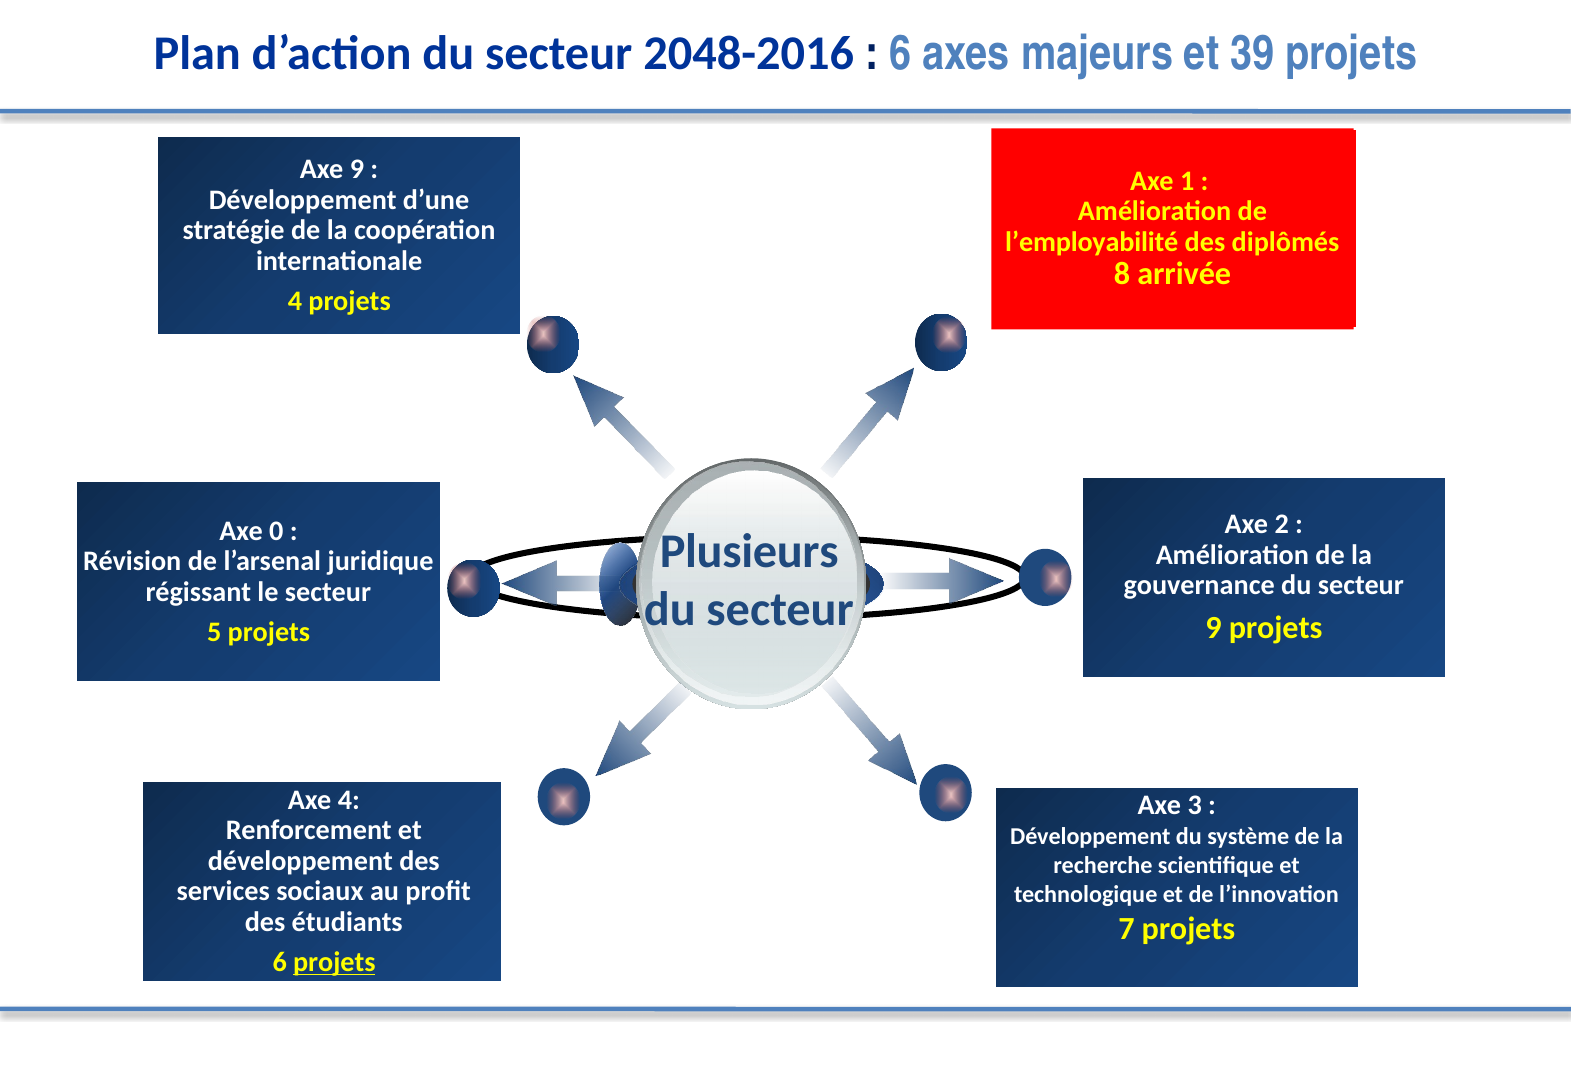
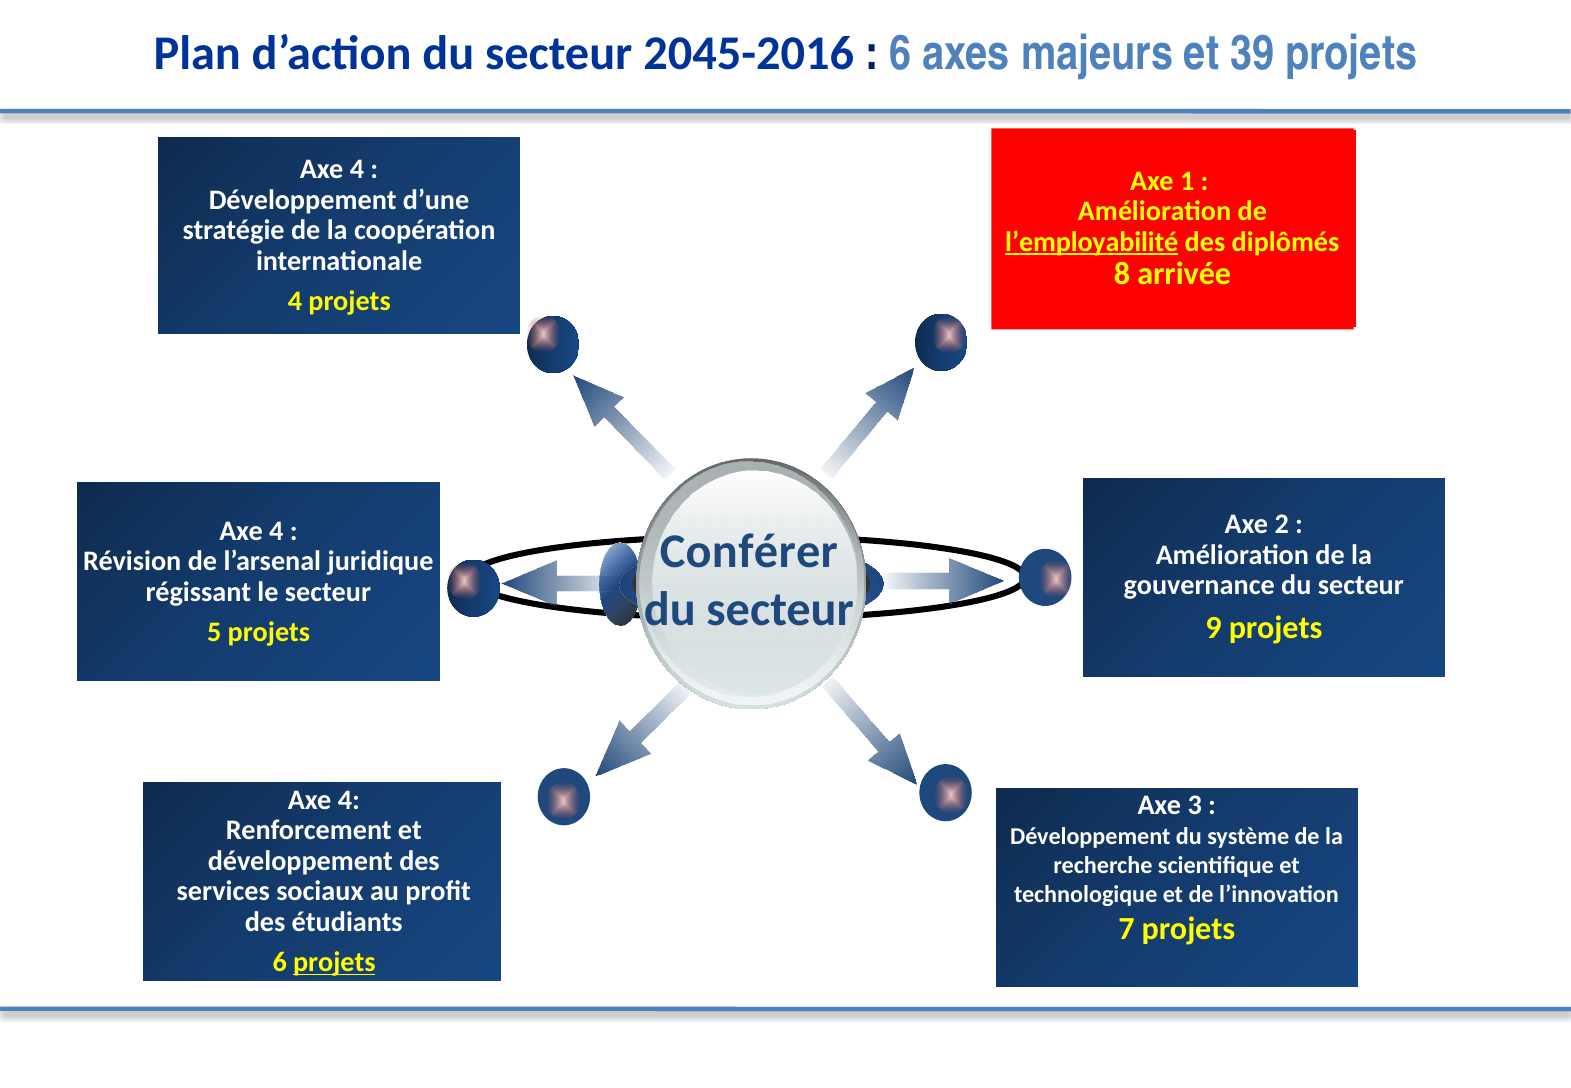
2048-2016: 2048-2016 -> 2045-2016
9 at (357, 169): 9 -> 4
l’employabilité underline: none -> present
0 at (276, 531): 0 -> 4
Plusieurs: Plusieurs -> Conférer
